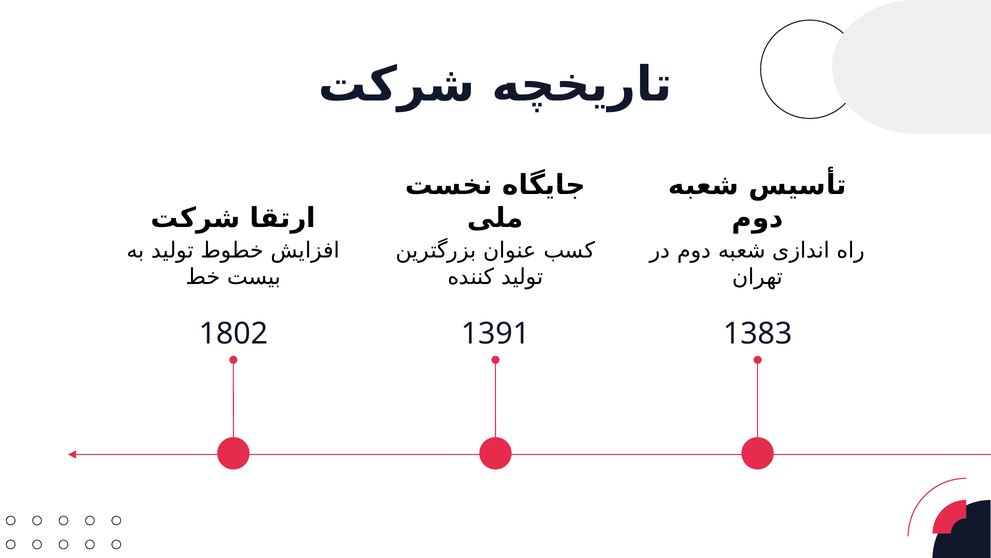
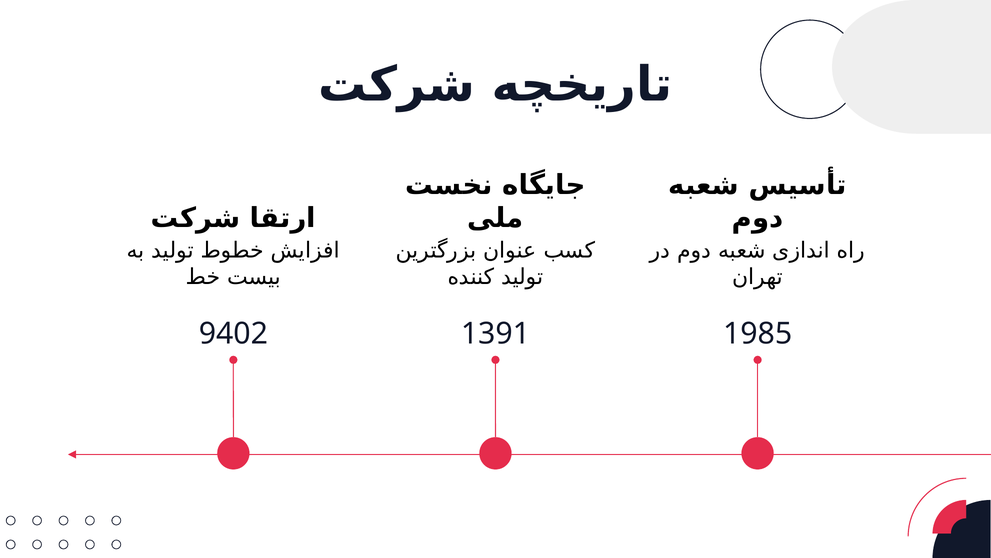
1802: 1802 -> 9402
1383: 1383 -> 1985
